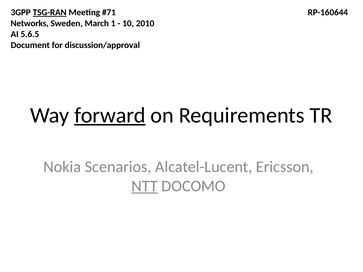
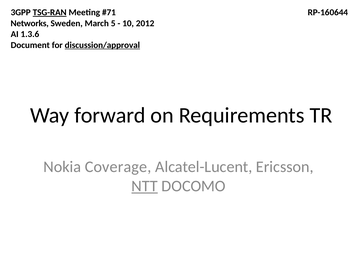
1: 1 -> 5
2010: 2010 -> 2012
5.6.5: 5.6.5 -> 1.3.6
discussion/approval underline: none -> present
forward underline: present -> none
Scenarios: Scenarios -> Coverage
